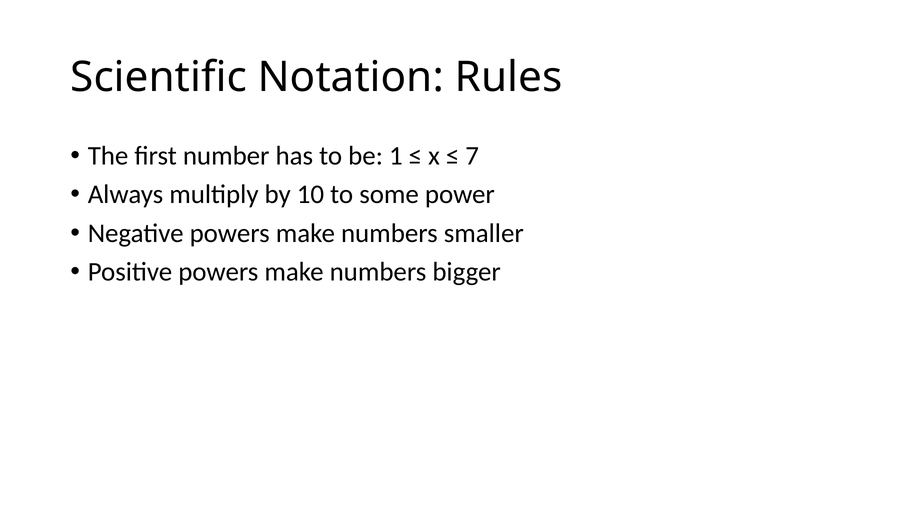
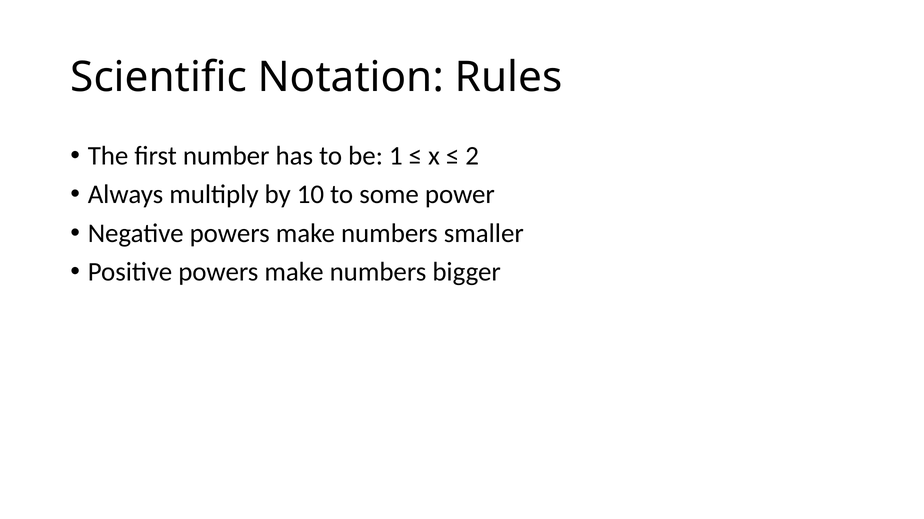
7: 7 -> 2
